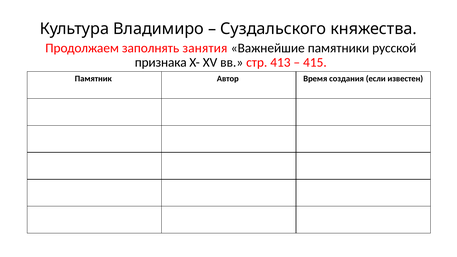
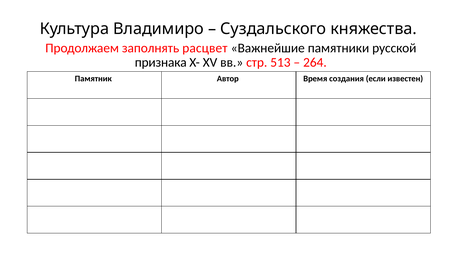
занятия: занятия -> расцвет
413: 413 -> 513
415: 415 -> 264
